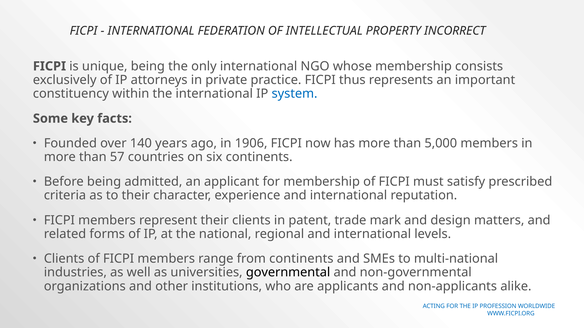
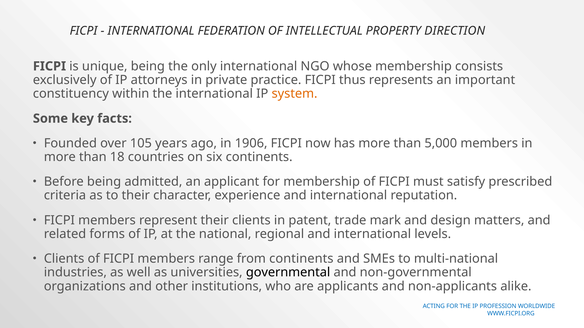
INCORRECT: INCORRECT -> DIRECTION
system colour: blue -> orange
140: 140 -> 105
57: 57 -> 18
